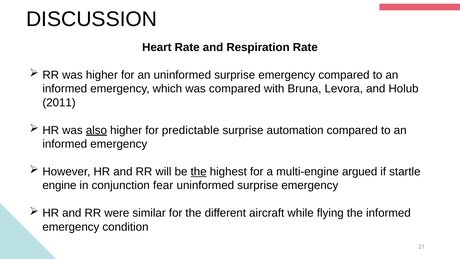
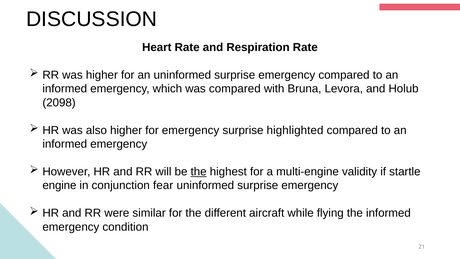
2011: 2011 -> 2098
also underline: present -> none
for predictable: predictable -> emergency
automation: automation -> highlighted
argued: argued -> validity
